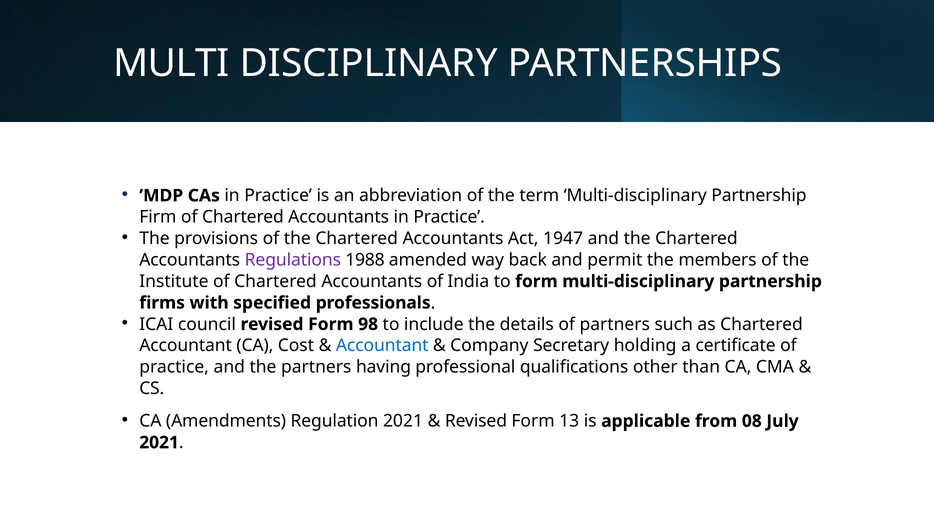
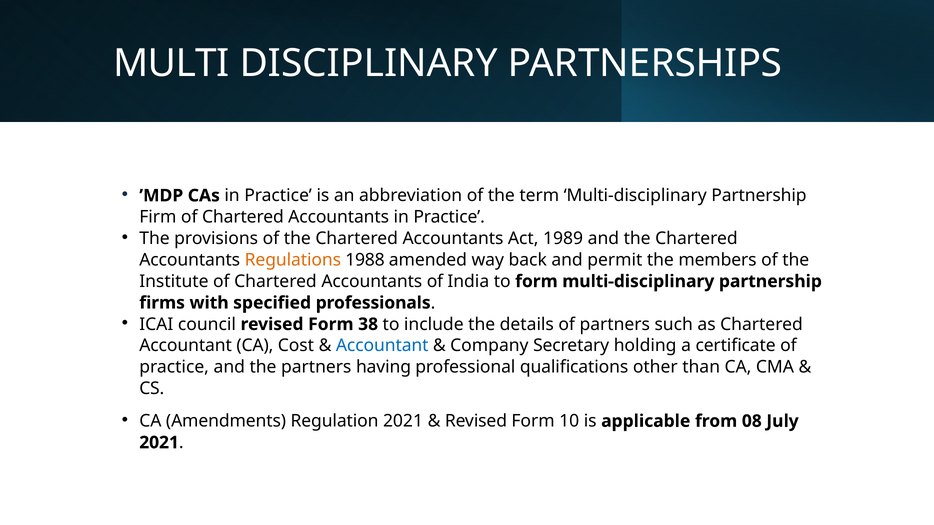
1947: 1947 -> 1989
Regulations colour: purple -> orange
98: 98 -> 38
13: 13 -> 10
